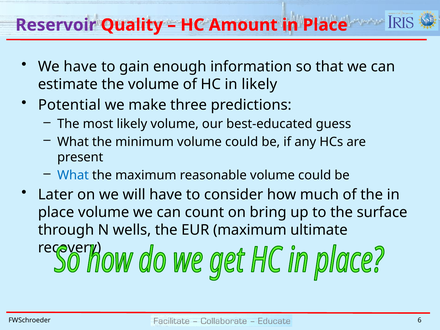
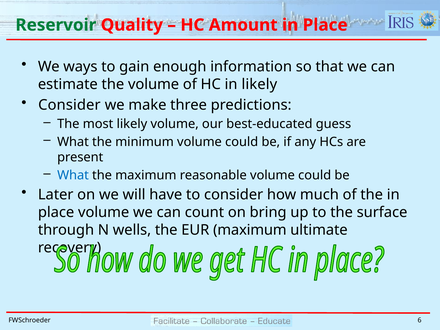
Reservoir colour: purple -> green
We have: have -> ways
Potential at (69, 105): Potential -> Consider
